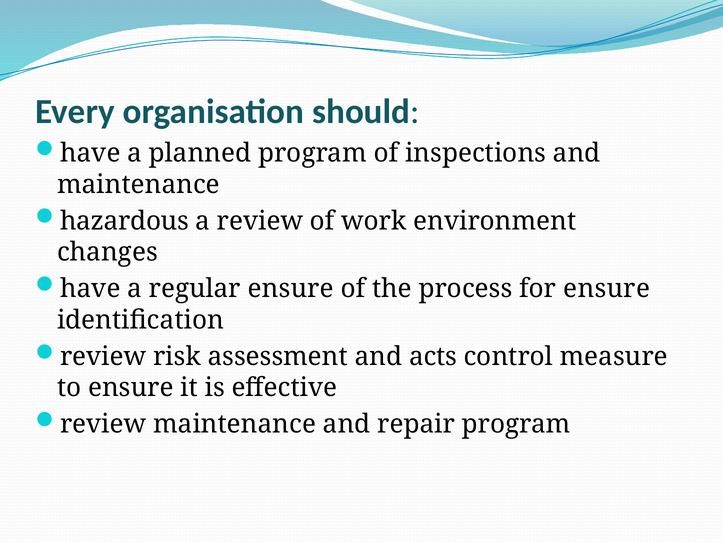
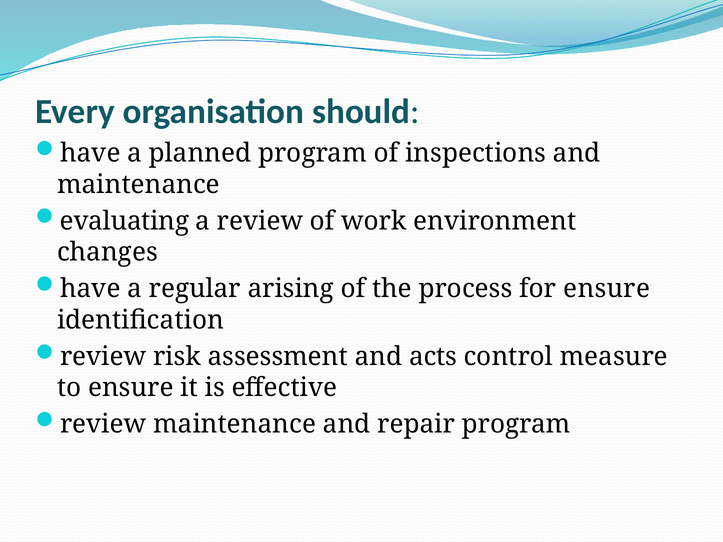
hazardous: hazardous -> evaluating
regular ensure: ensure -> arising
